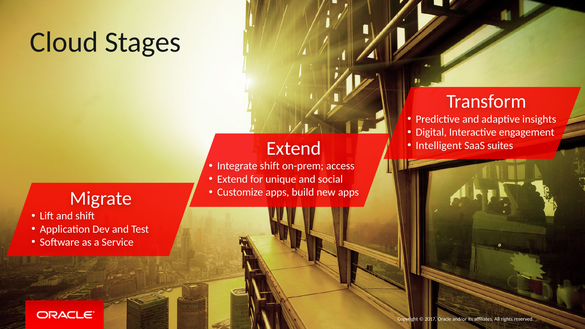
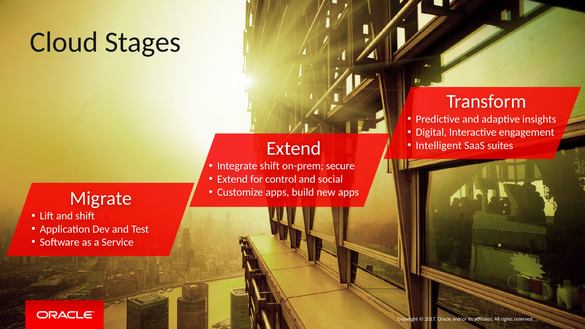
access: access -> secure
unique: unique -> control
